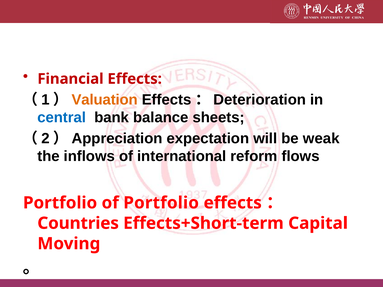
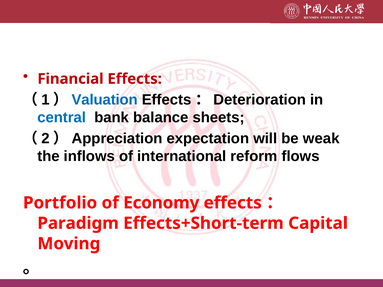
Valuation colour: orange -> blue
of Portfolio: Portfolio -> Economy
Countries: Countries -> Paradigm
